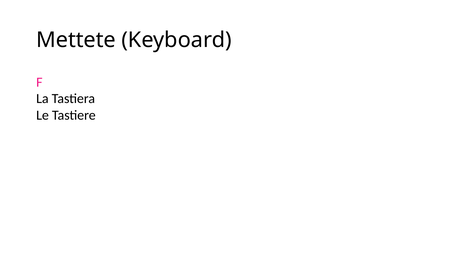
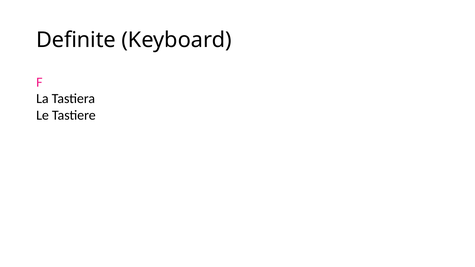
Mettete: Mettete -> Definite
